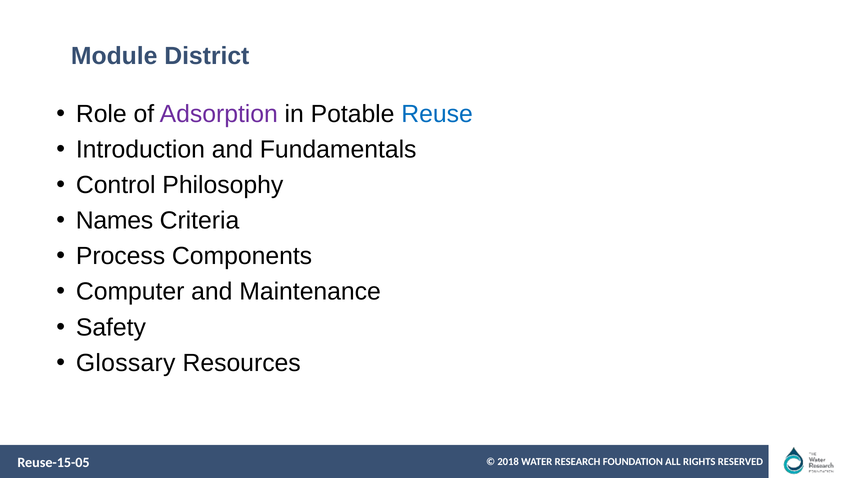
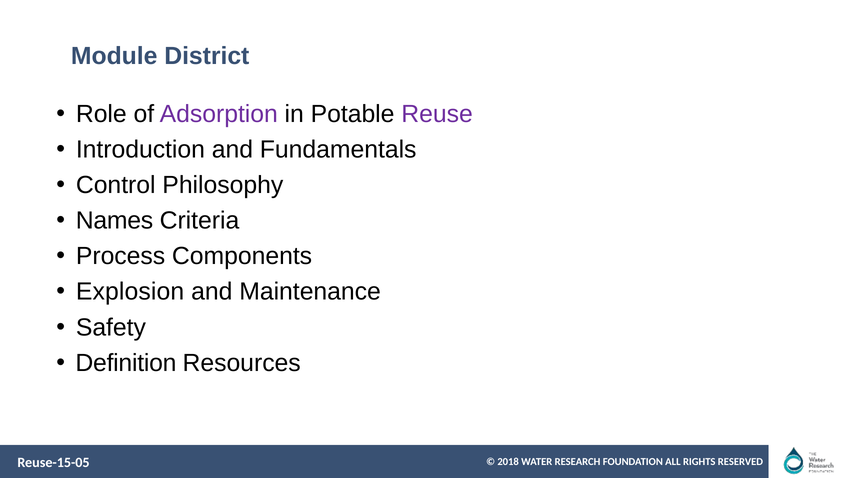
Reuse colour: blue -> purple
Computer: Computer -> Explosion
Glossary: Glossary -> Definition
